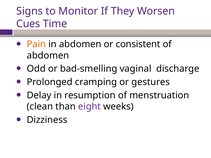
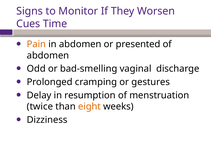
consistent: consistent -> presented
clean: clean -> twice
eight colour: purple -> orange
